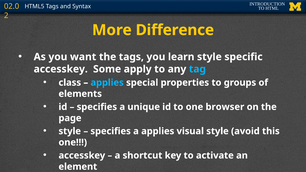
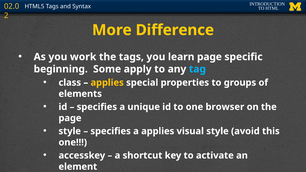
want: want -> work
learn style: style -> page
accesskey at (61, 69): accesskey -> beginning
applies at (107, 83) colour: light blue -> yellow
